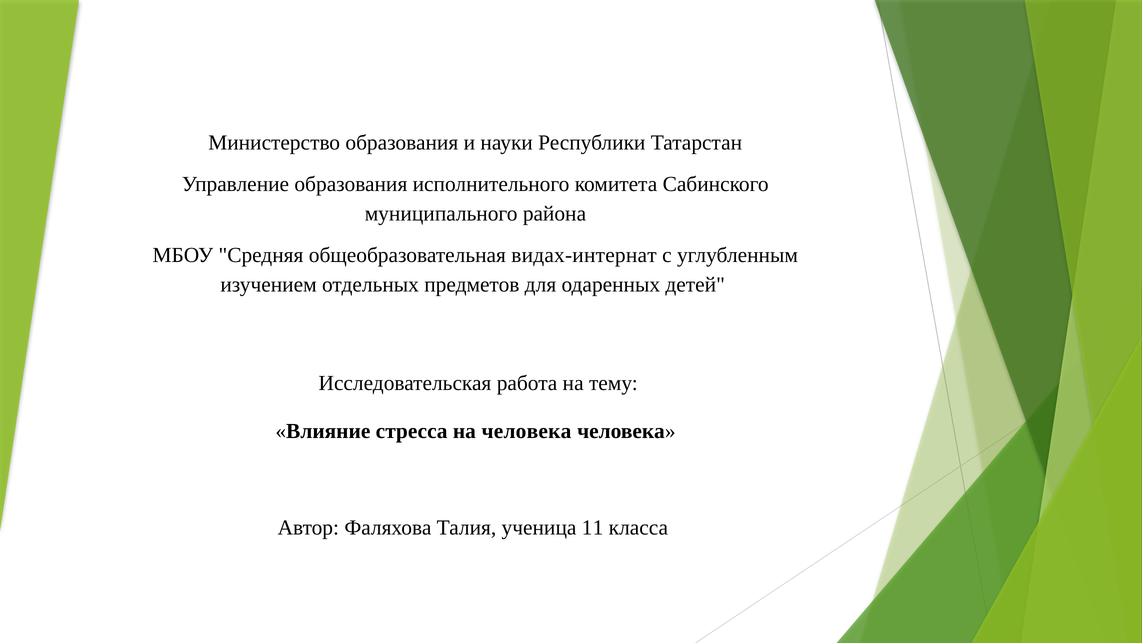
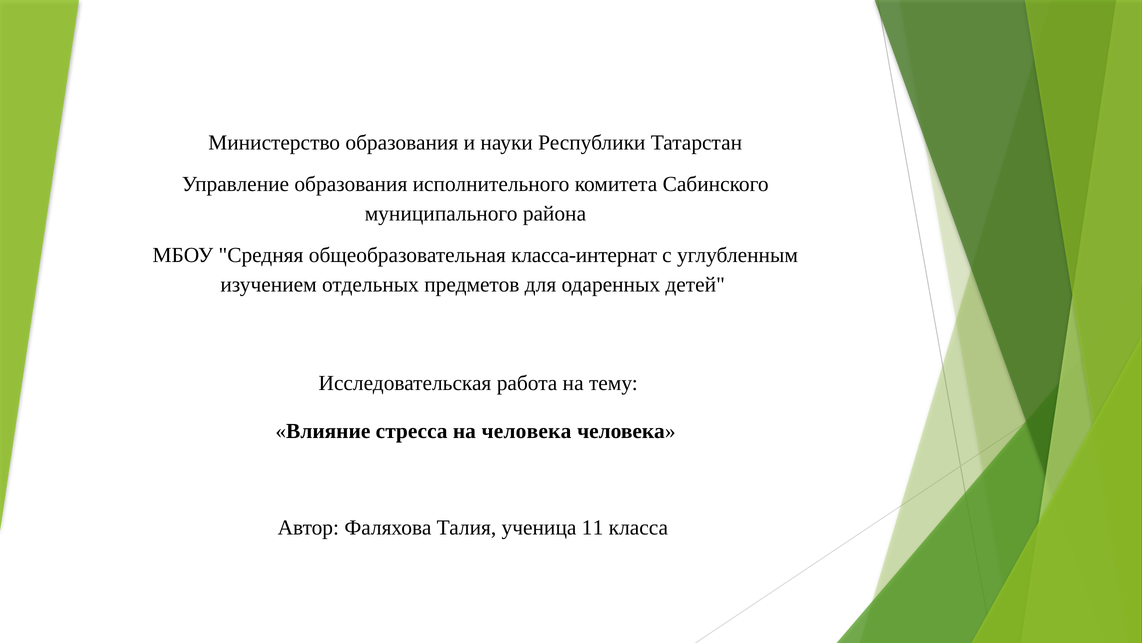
видах-интернат: видах-интернат -> класса-интернат
